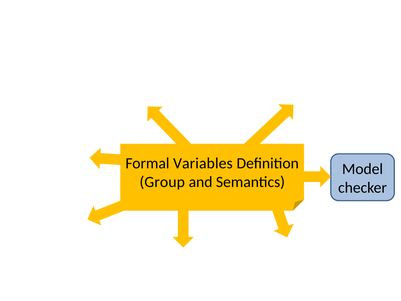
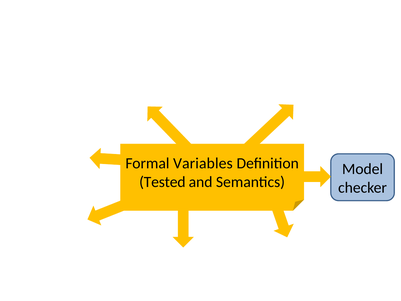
Group: Group -> Tested
